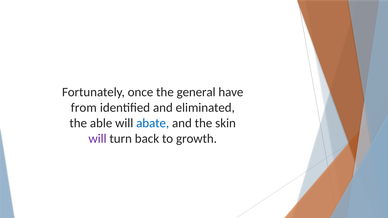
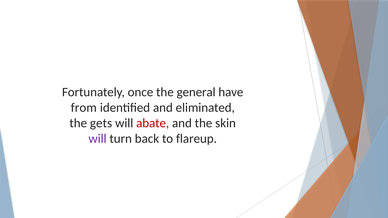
able: able -> gets
abate colour: blue -> red
growth: growth -> flareup
